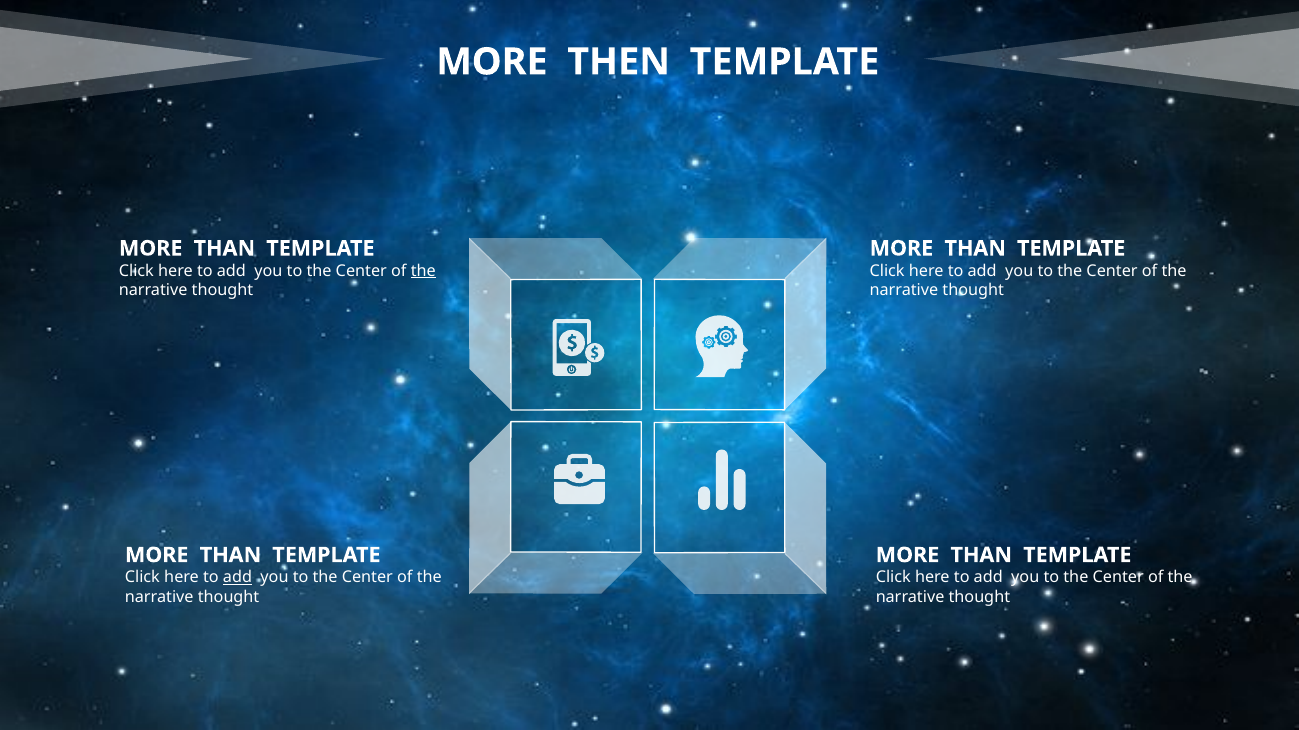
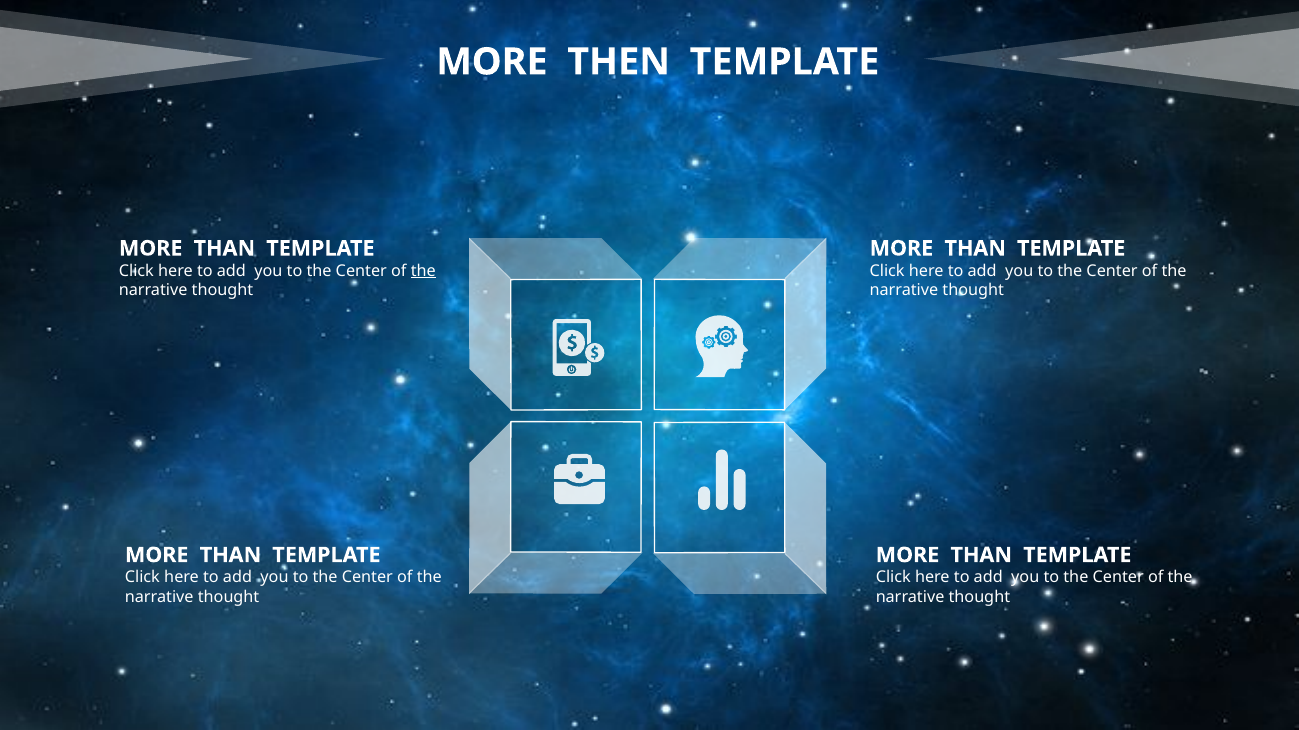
add at (237, 578) underline: present -> none
